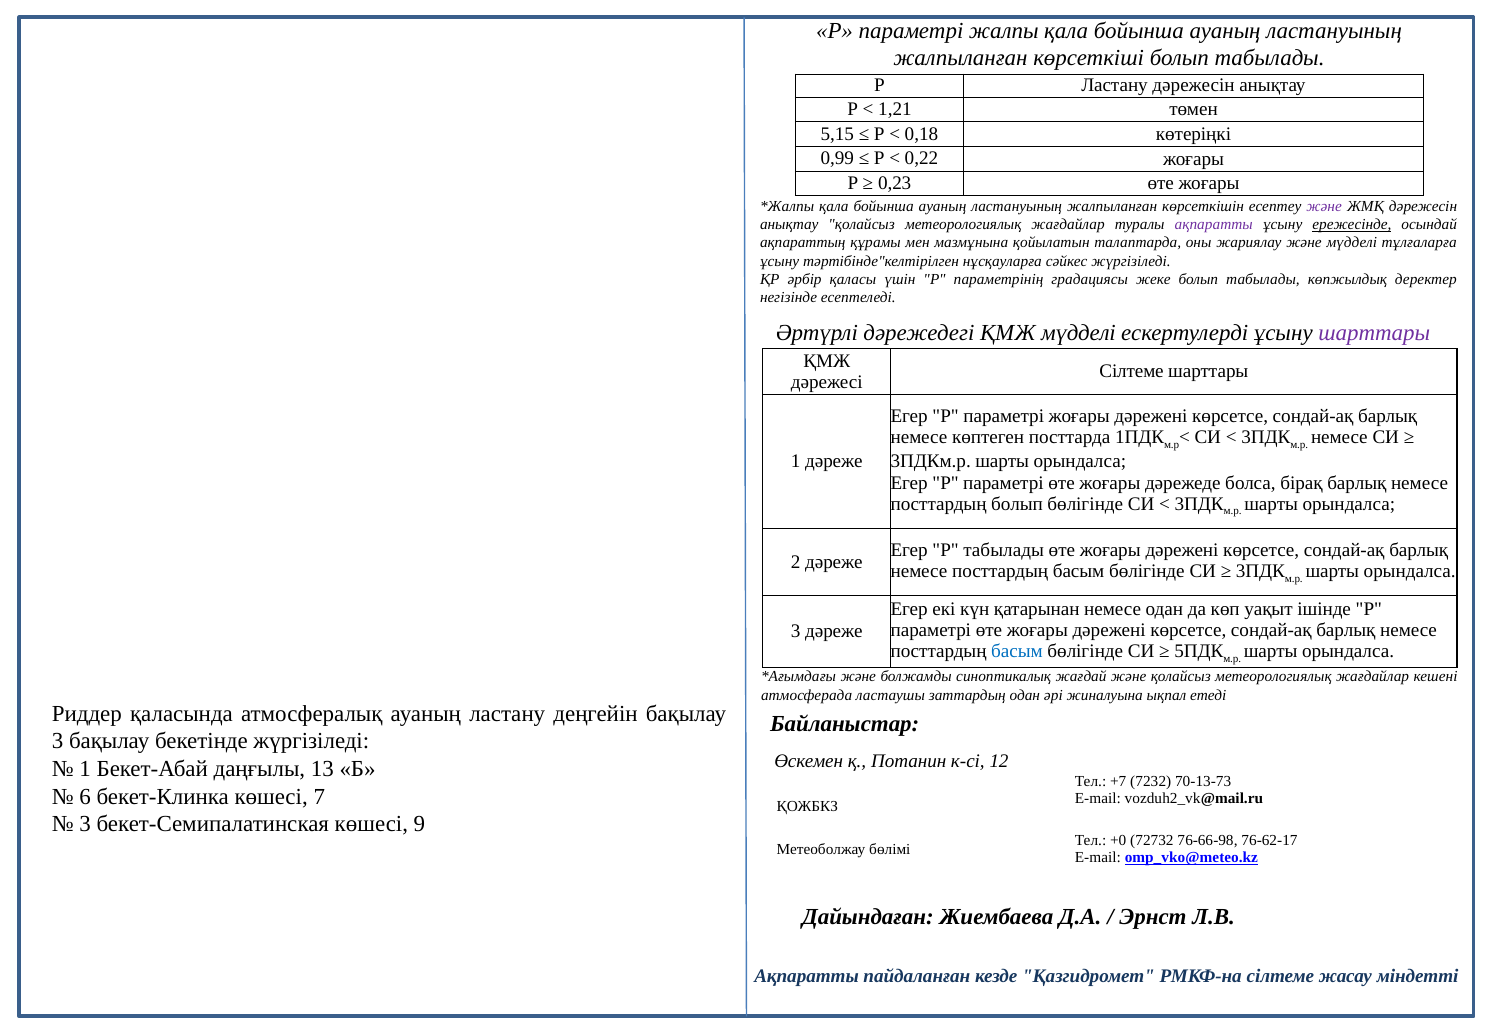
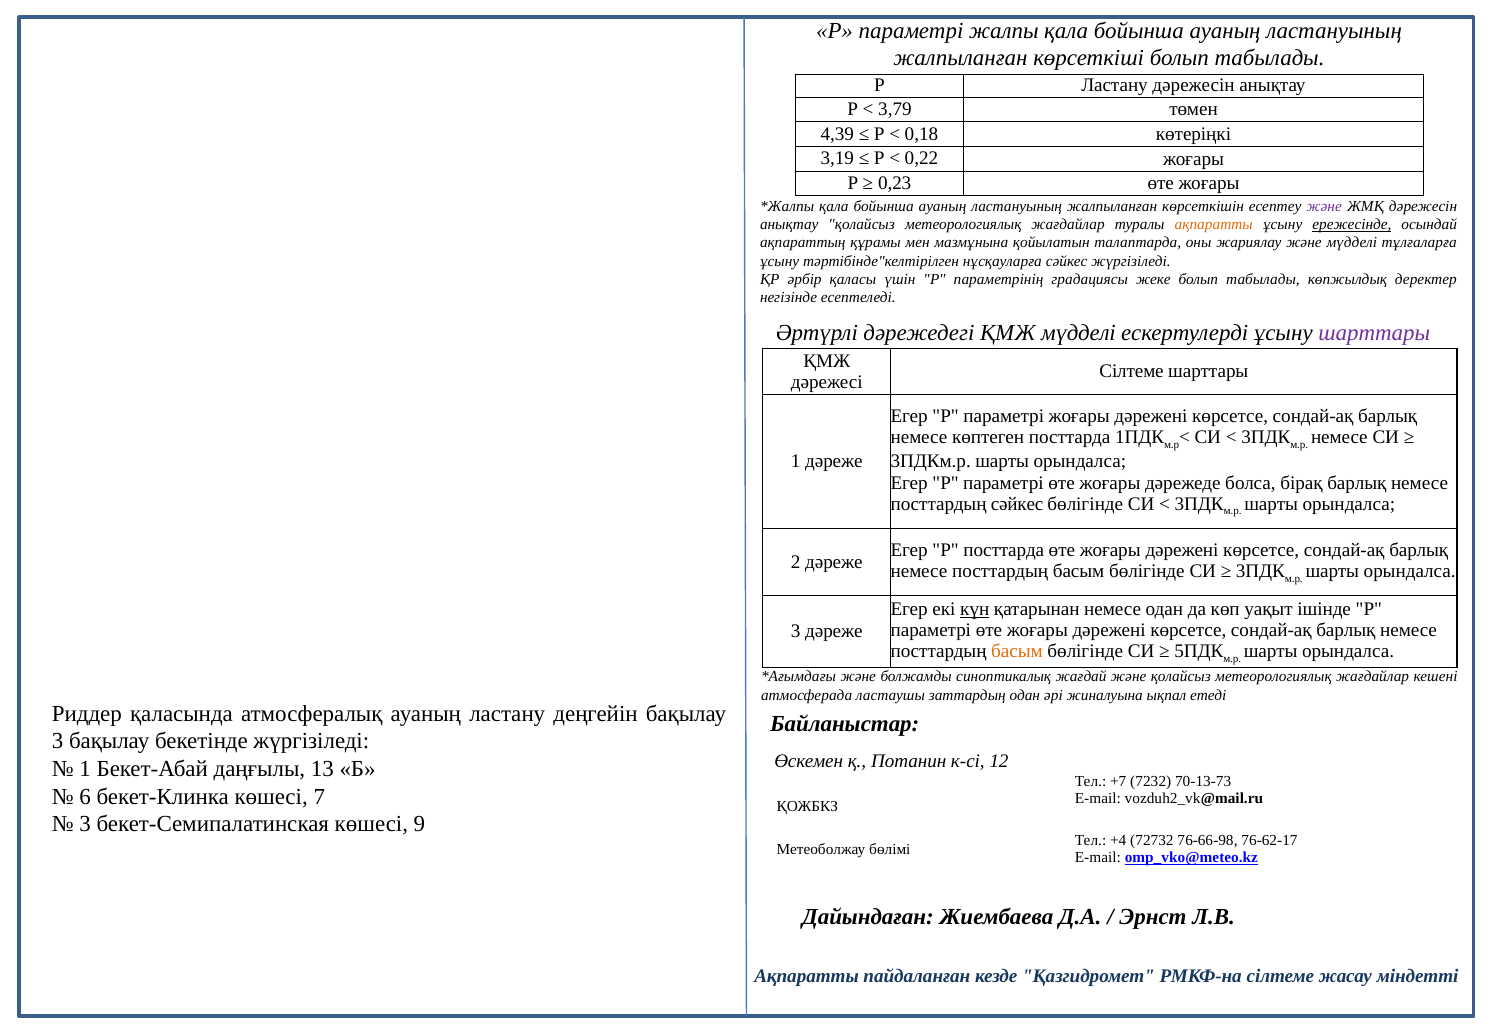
1,21: 1,21 -> 3,79
5,15: 5,15 -> 4,39
0,99: 0,99 -> 3,19
ақпаратты at (1214, 224) colour: purple -> orange
посттардың болып: болып -> сәйкес
Р табылады: табылады -> посттарда
күн underline: none -> present
басым at (1017, 651) colour: blue -> orange
+0: +0 -> +4
